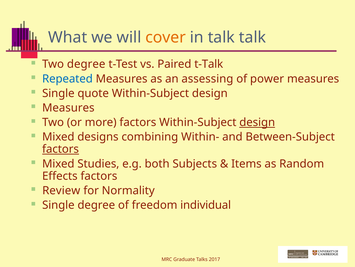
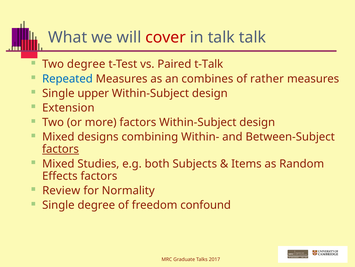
cover colour: orange -> red
assessing: assessing -> combines
power: power -> rather
quote: quote -> upper
Measures at (68, 108): Measures -> Extension
design at (257, 122) underline: present -> none
individual: individual -> confound
